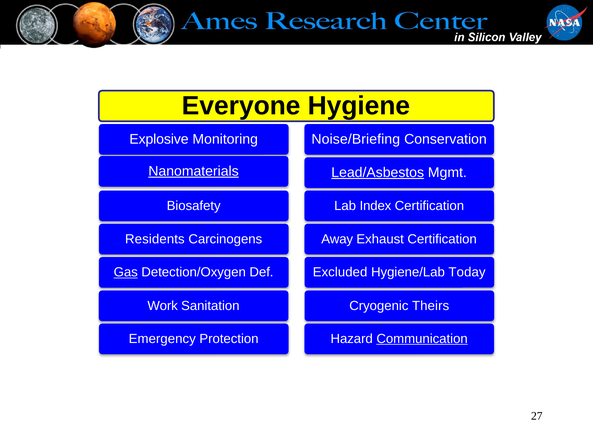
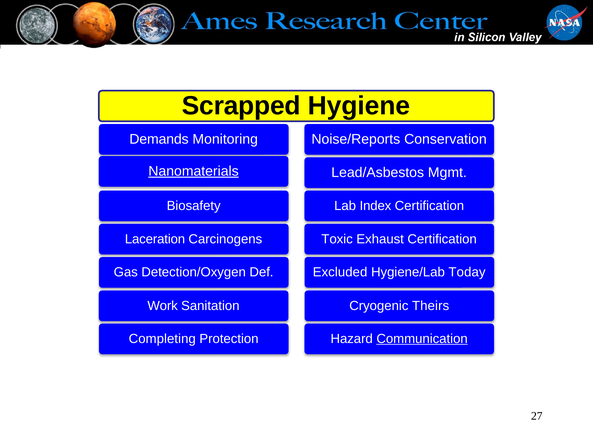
Everyone: Everyone -> Scrapped
Explosive: Explosive -> Demands
Noise/Briefing: Noise/Briefing -> Noise/Reports
Lead/Asbestos underline: present -> none
Residents: Residents -> Laceration
Away: Away -> Toxic
Gas underline: present -> none
Emergency: Emergency -> Completing
